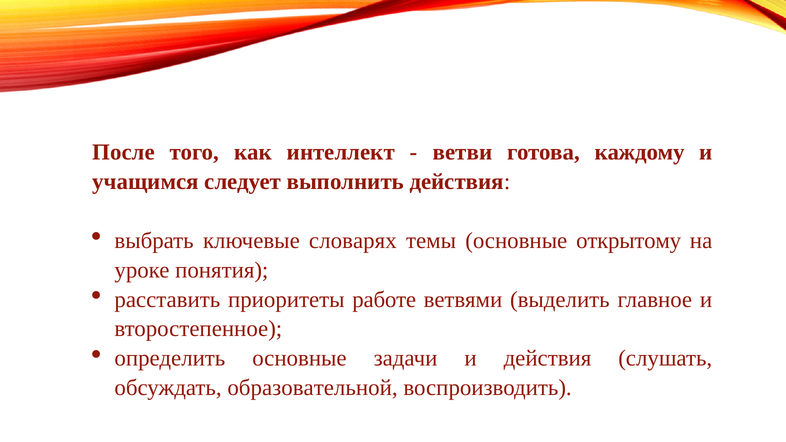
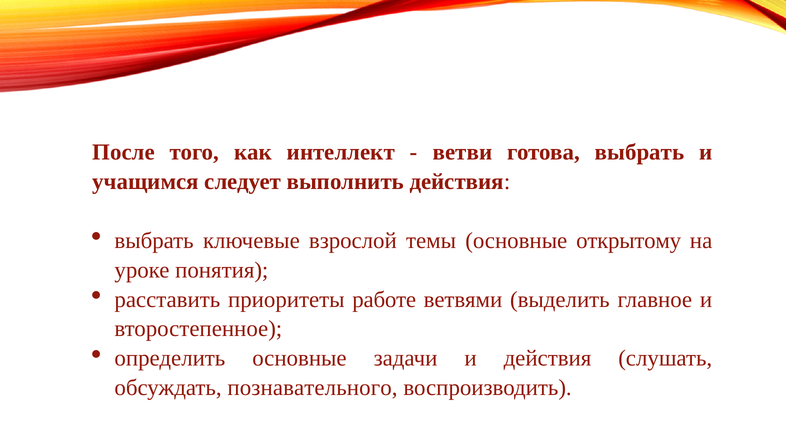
готова каждому: каждому -> выбрать
словарях: словарях -> взрослой
образовательной: образовательной -> познавательного
